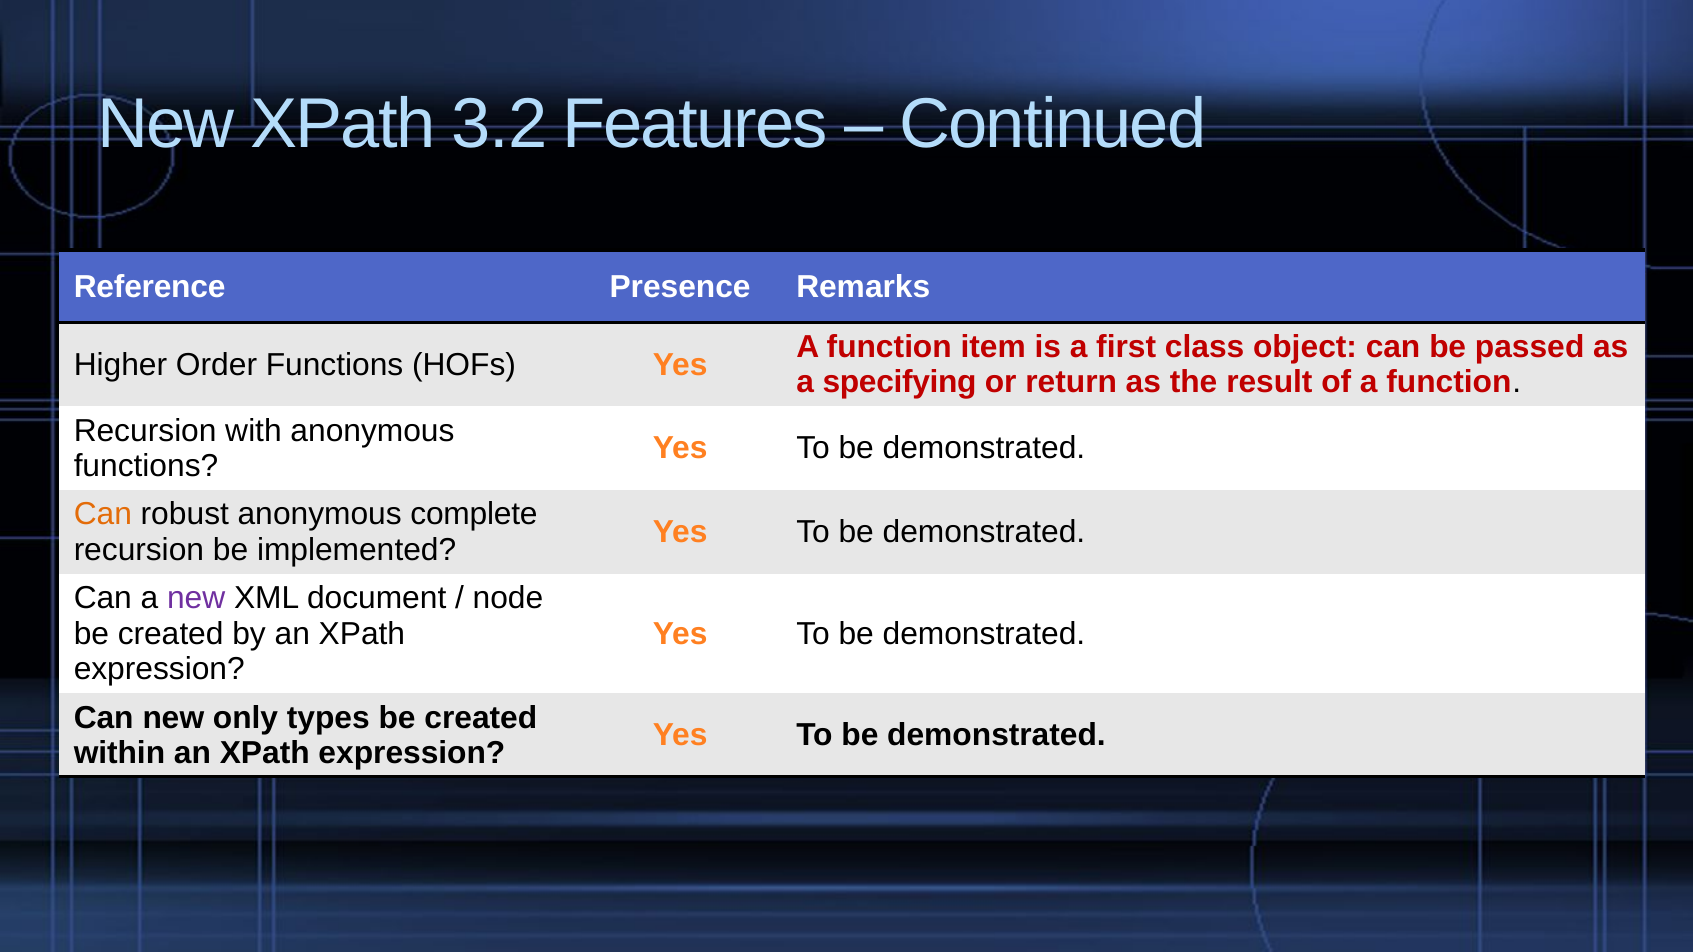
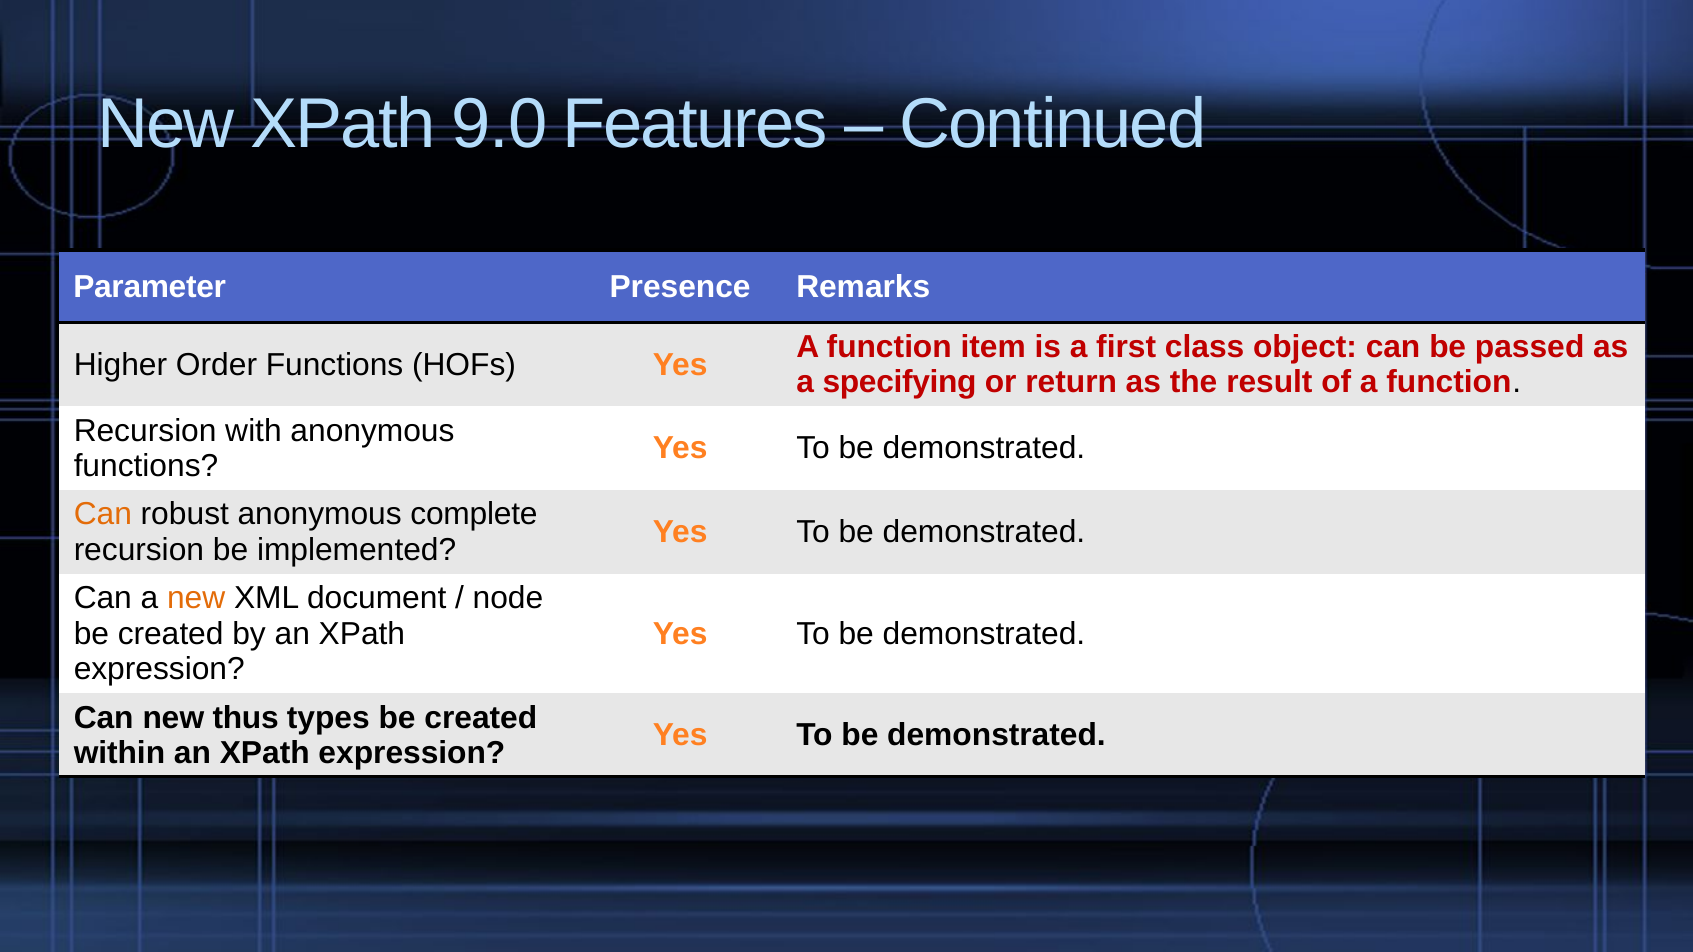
3.2: 3.2 -> 9.0
Reference: Reference -> Parameter
new at (196, 598) colour: purple -> orange
only: only -> thus
